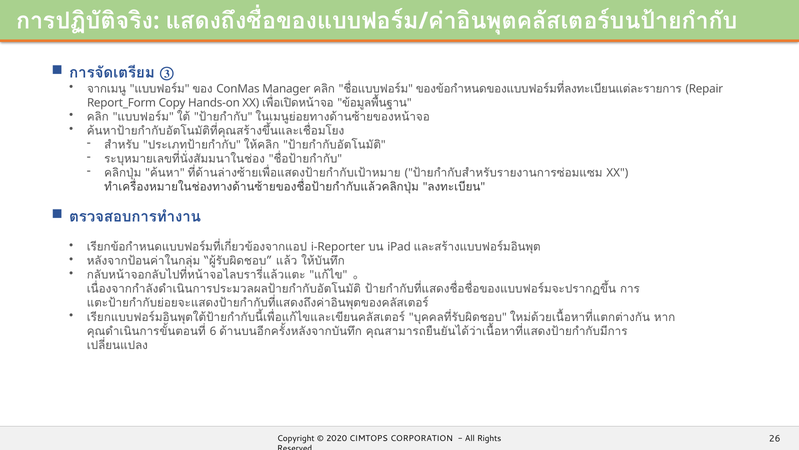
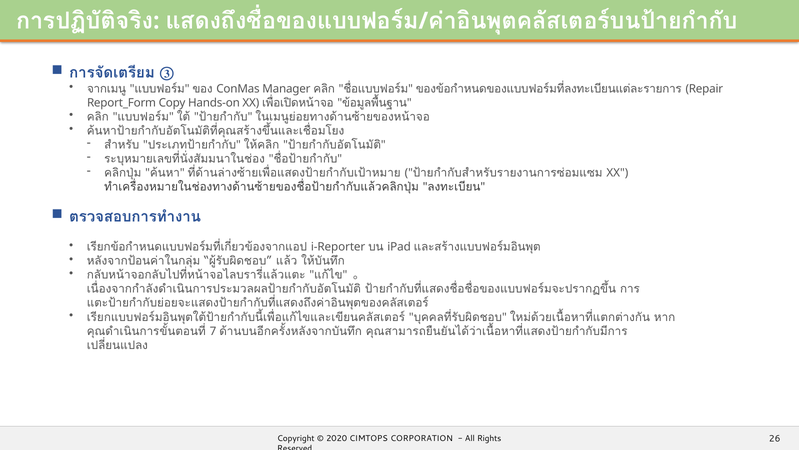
6: 6 -> 7
